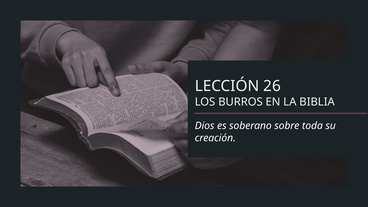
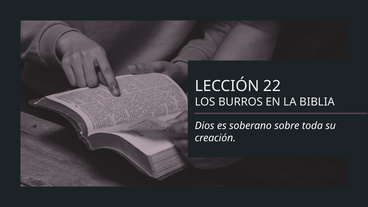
26: 26 -> 22
